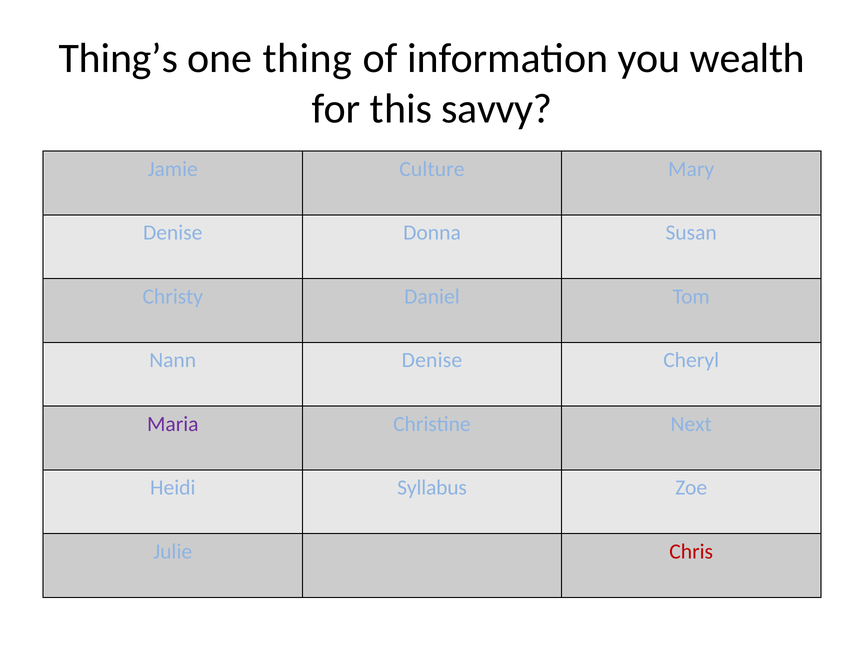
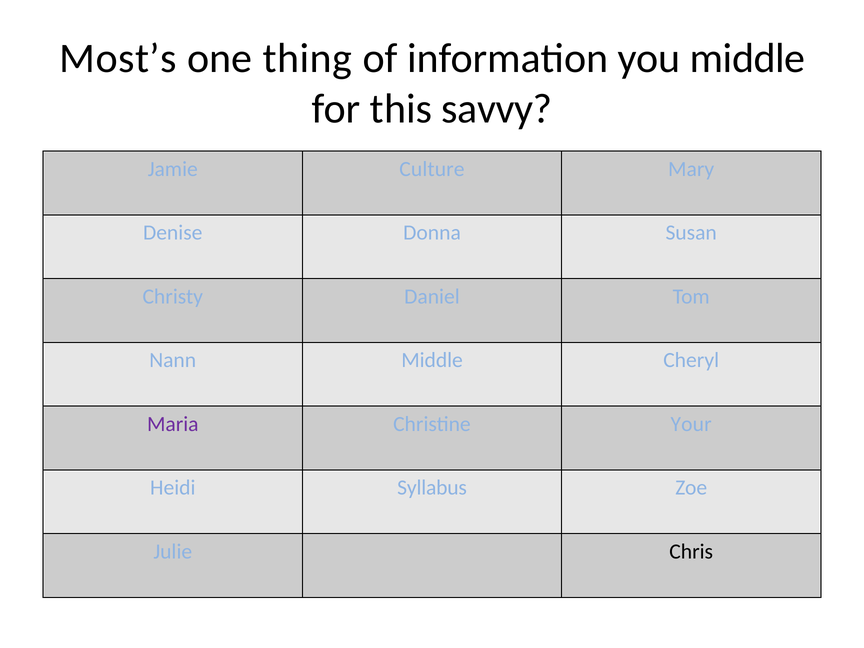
Thing’s: Thing’s -> Most’s
you wealth: wealth -> middle
Nann Denise: Denise -> Middle
Next: Next -> Your
Chris colour: red -> black
